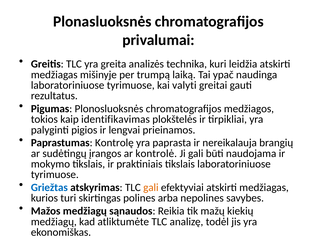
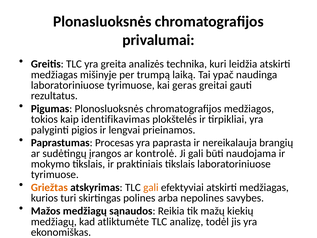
valyti: valyti -> geras
Kontrolę: Kontrolę -> Procesas
Griežtas colour: blue -> orange
